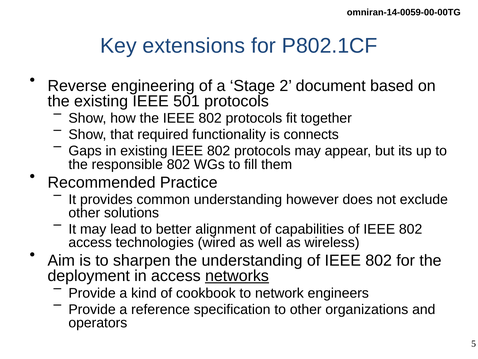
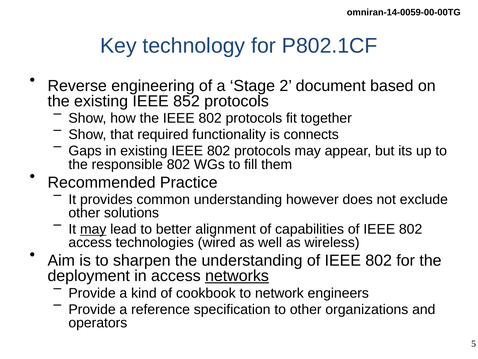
extensions: extensions -> technology
501: 501 -> 852
may at (93, 229) underline: none -> present
